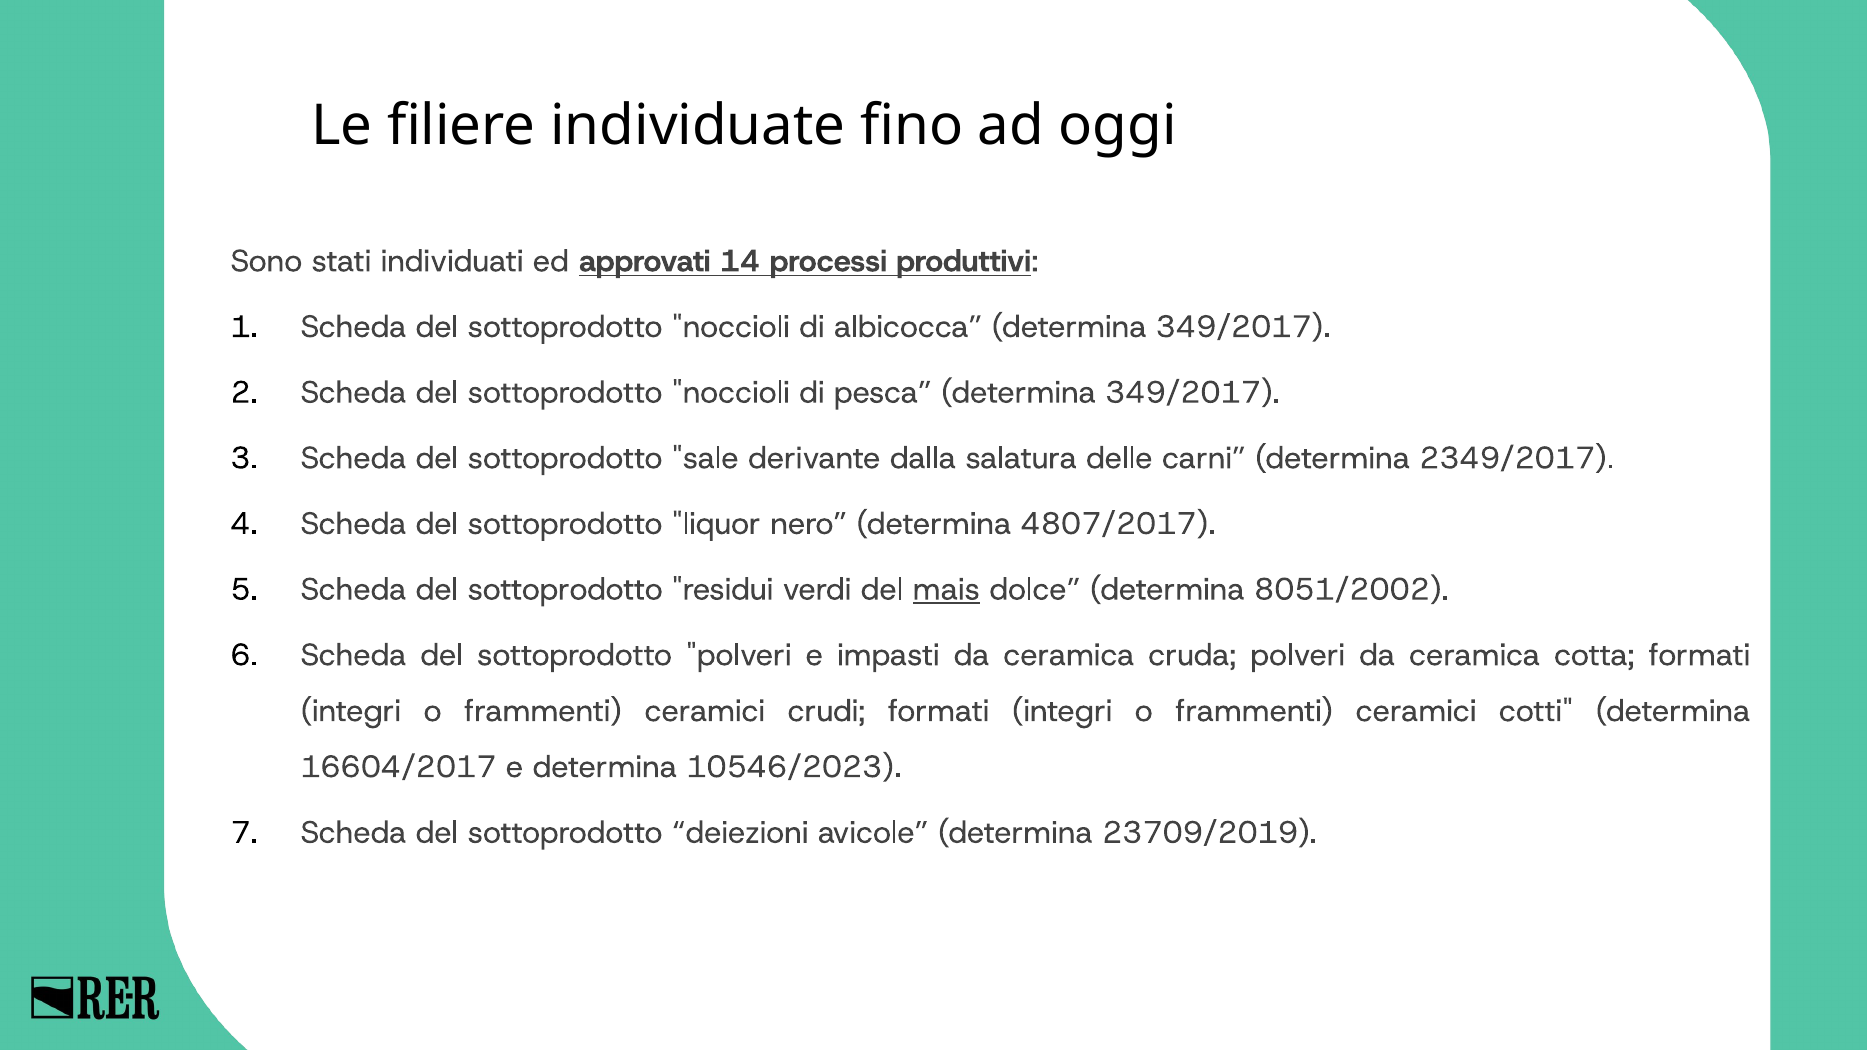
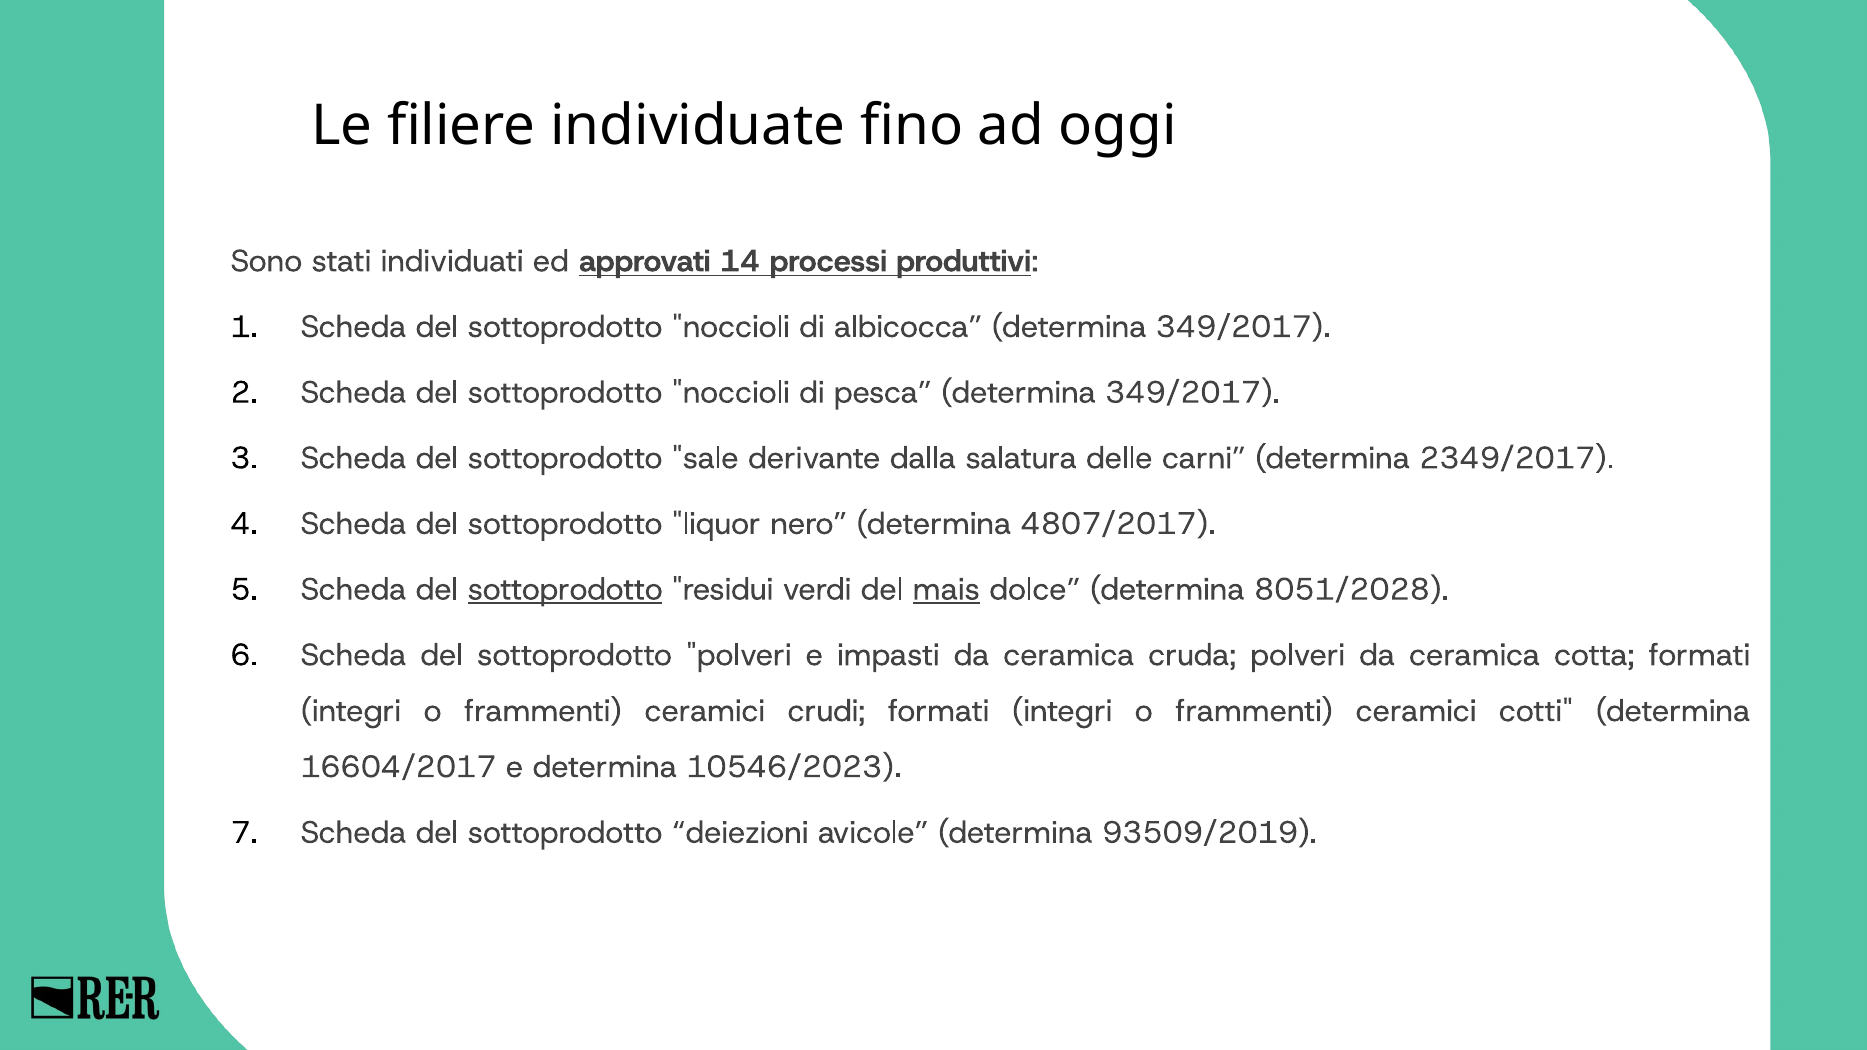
sottoprodotto at (565, 589) underline: none -> present
8051/2002: 8051/2002 -> 8051/2028
23709/2019: 23709/2019 -> 93509/2019
